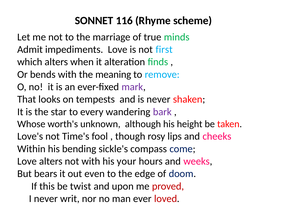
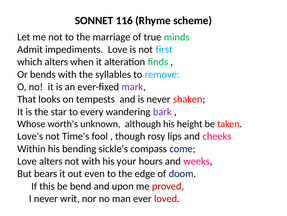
meaning: meaning -> syllables
twist: twist -> bend
